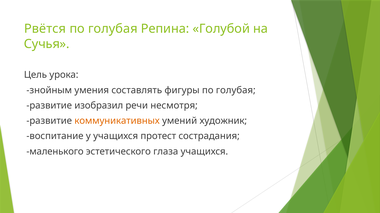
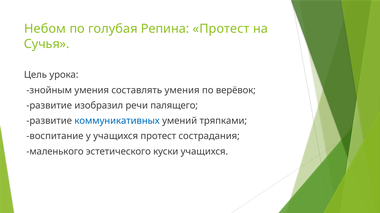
Рвётся: Рвётся -> Небом
Репина Голубой: Голубой -> Протест
составлять фигуры: фигуры -> умения
голубая at (236, 90): голубая -> верёвок
несмотря: несмотря -> палящего
коммуникативных colour: orange -> blue
художник: художник -> тряпками
глаза: глаза -> куски
